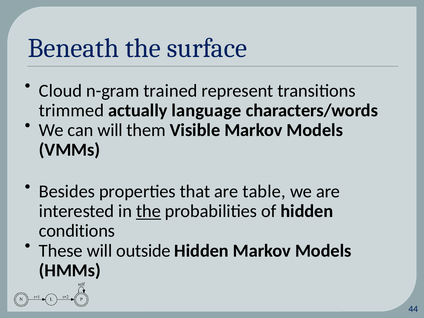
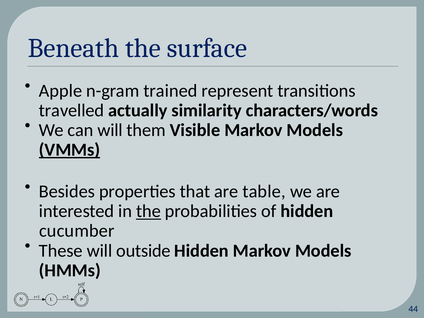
Cloud: Cloud -> Apple
trimmed: trimmed -> travelled
language: language -> similarity
VMMs underline: none -> present
conditions: conditions -> cucumber
